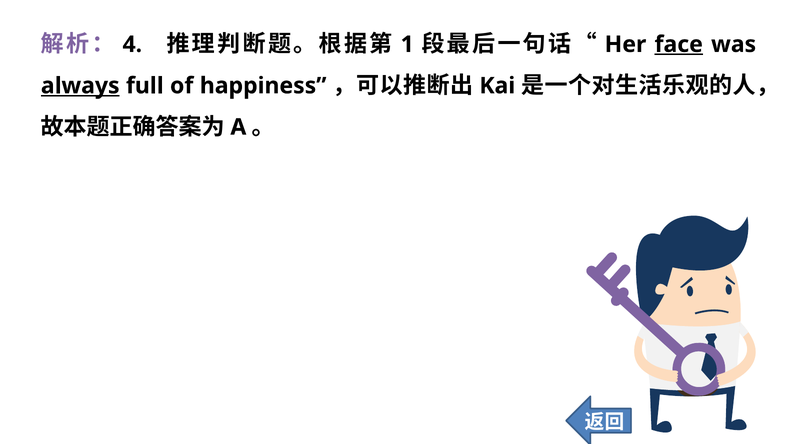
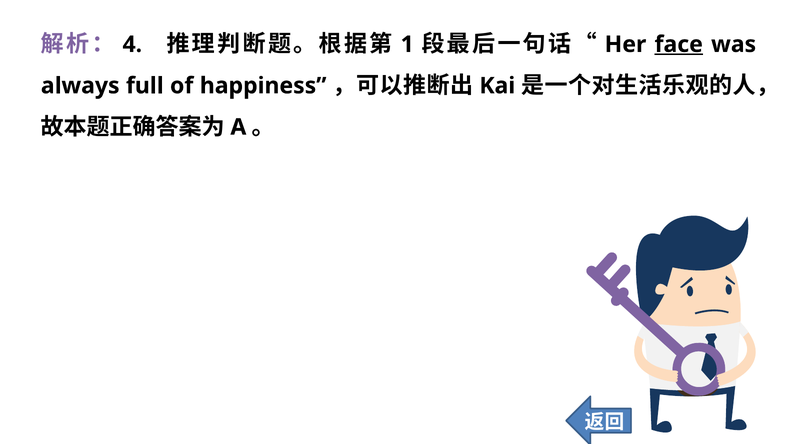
always underline: present -> none
